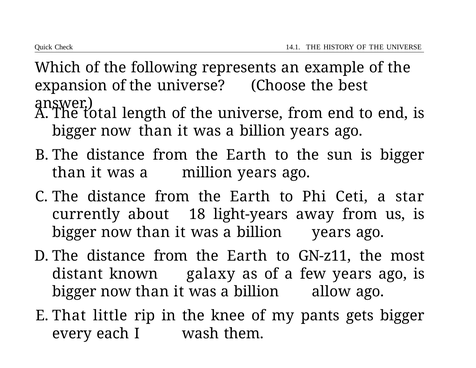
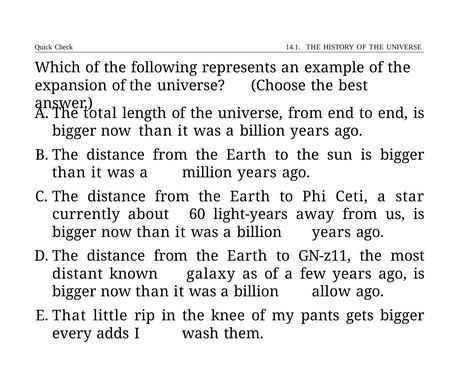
18: 18 -> 60
each: each -> adds
